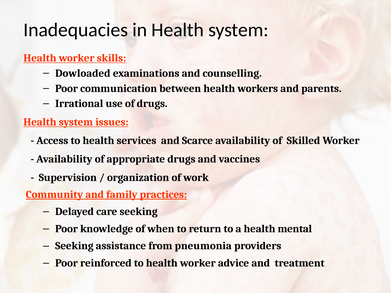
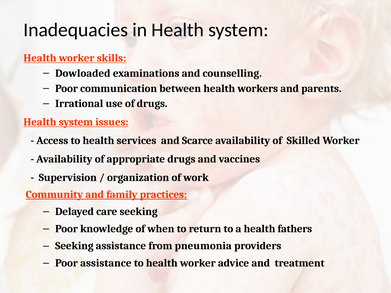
mental: mental -> fathers
Poor reinforced: reinforced -> assistance
